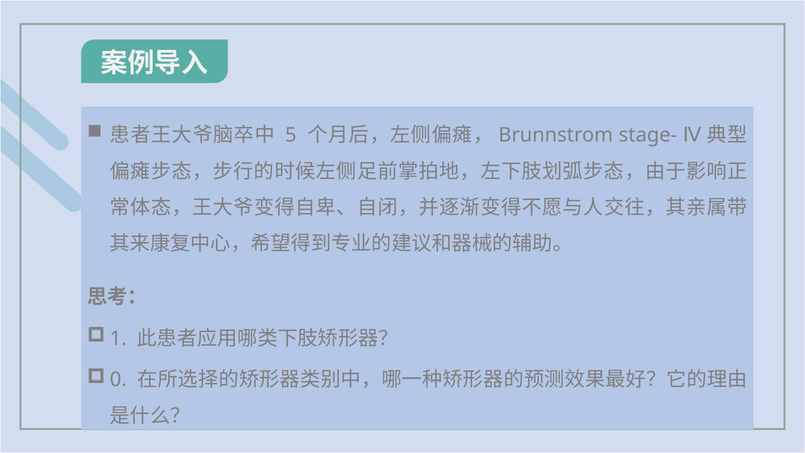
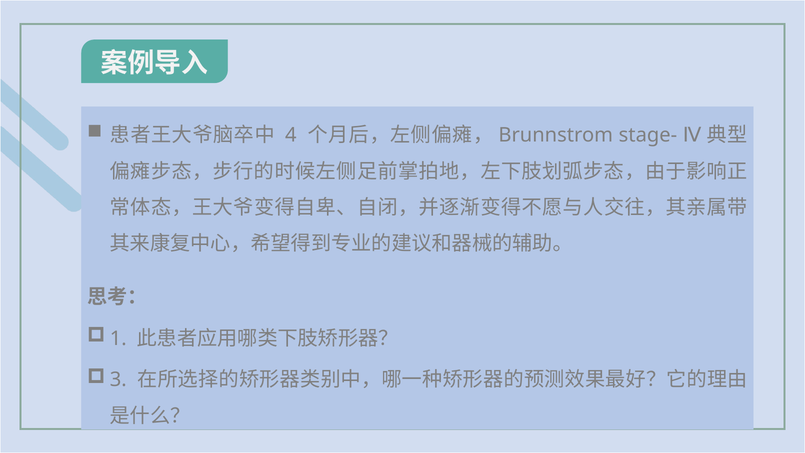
5: 5 -> 4
0: 0 -> 3
